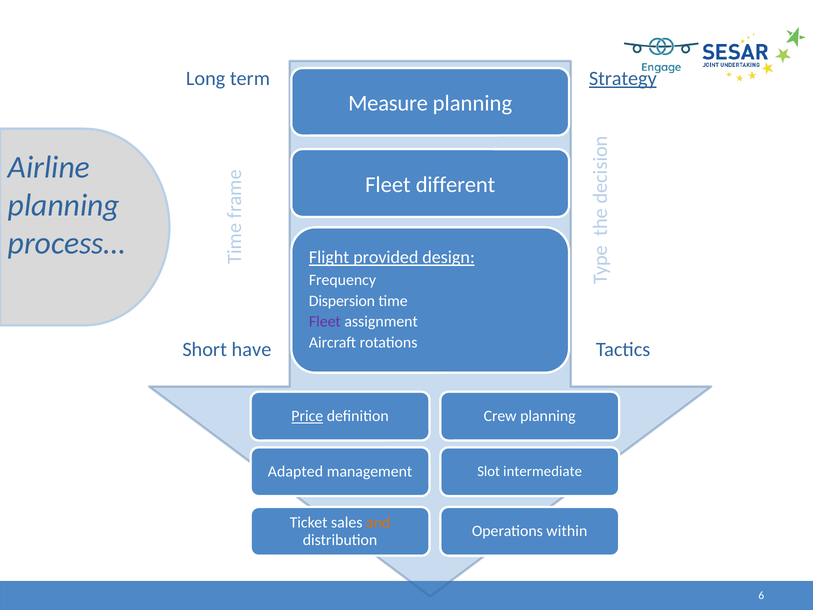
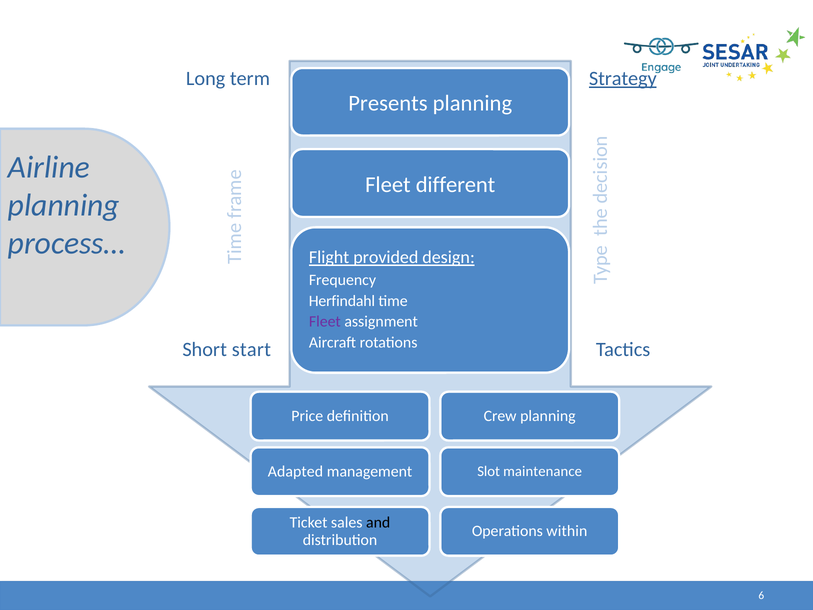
Measure: Measure -> Presents
Dispersion: Dispersion -> Herfindahl
have: have -> start
Price underline: present -> none
intermediate: intermediate -> maintenance
and colour: orange -> black
